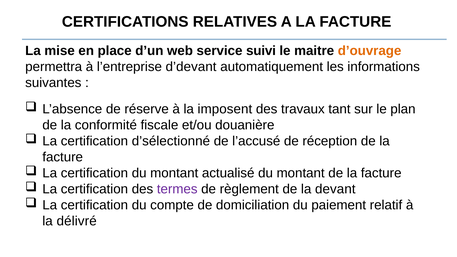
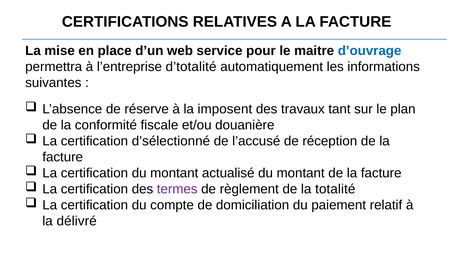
suivi: suivi -> pour
d’ouvrage colour: orange -> blue
d’devant: d’devant -> d’totalité
devant: devant -> totalité
